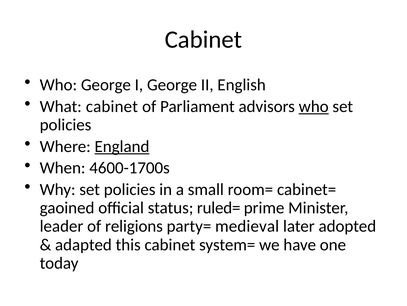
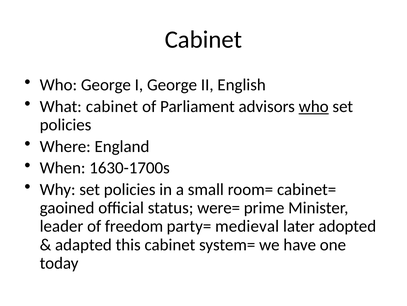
England underline: present -> none
4600-1700s: 4600-1700s -> 1630-1700s
ruled=: ruled= -> were=
religions: religions -> freedom
